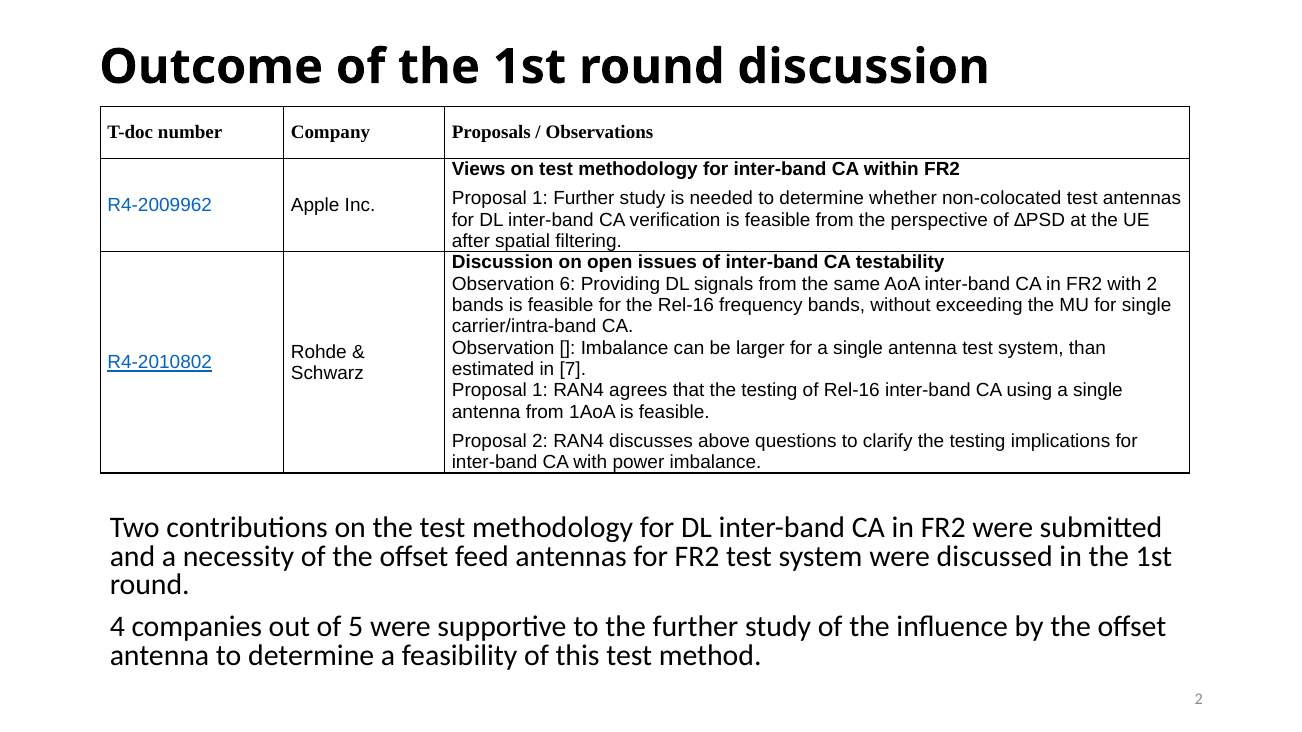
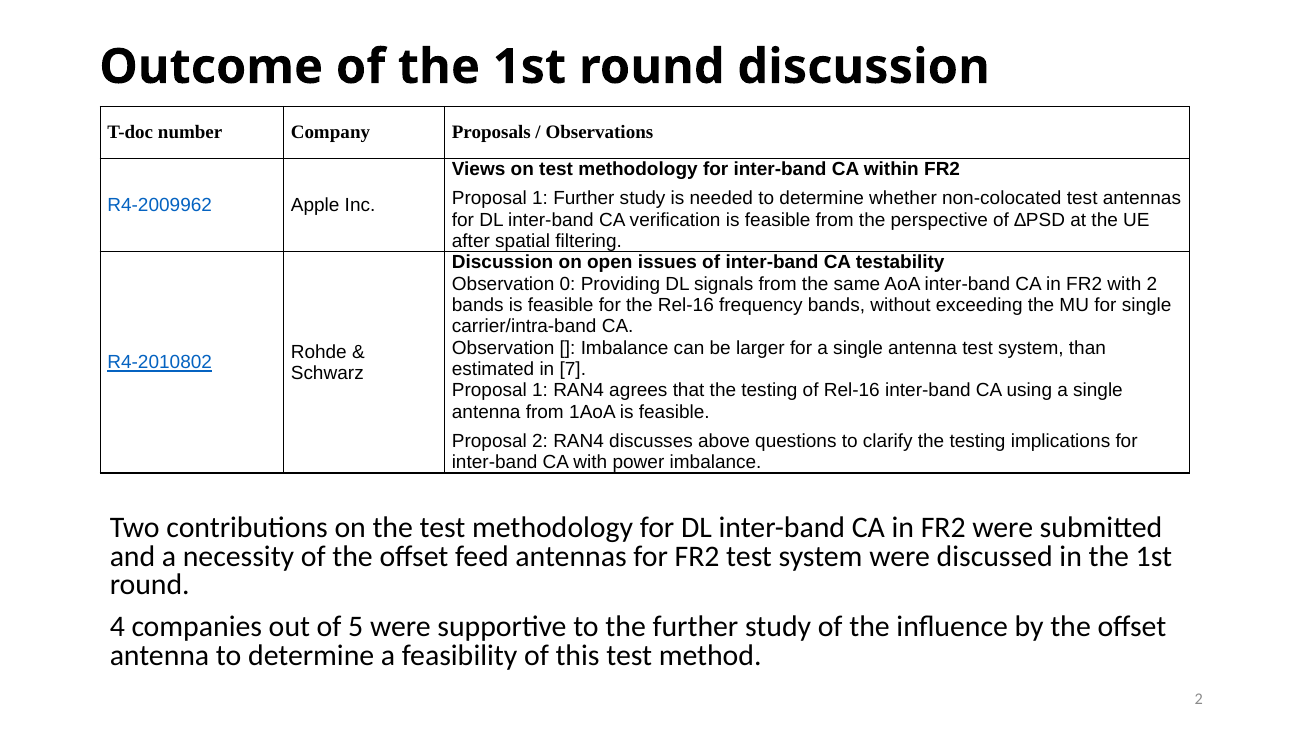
6: 6 -> 0
